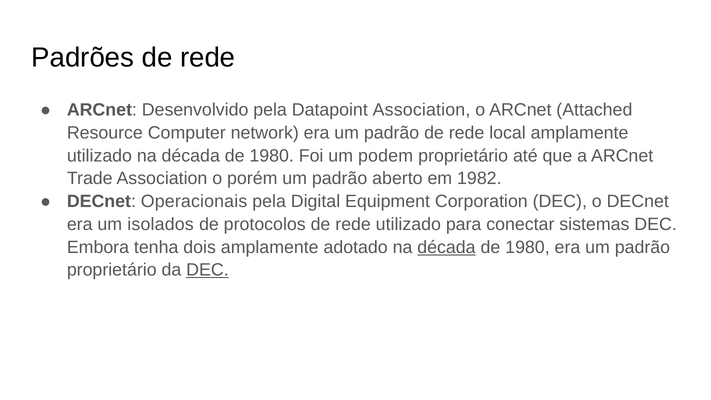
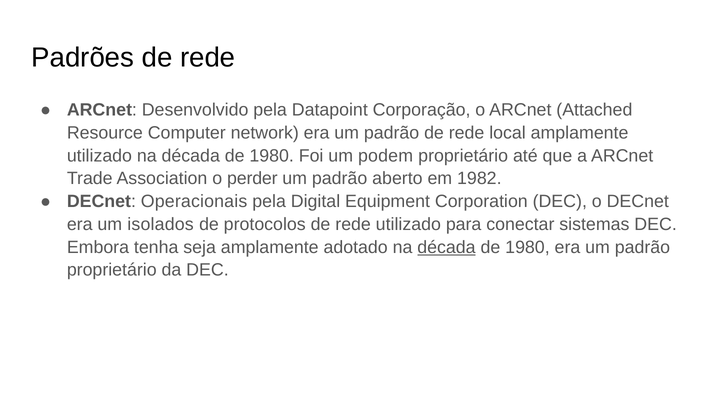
Datapoint Association: Association -> Corporação
porém: porém -> perder
dois: dois -> seja
DEC at (207, 270) underline: present -> none
